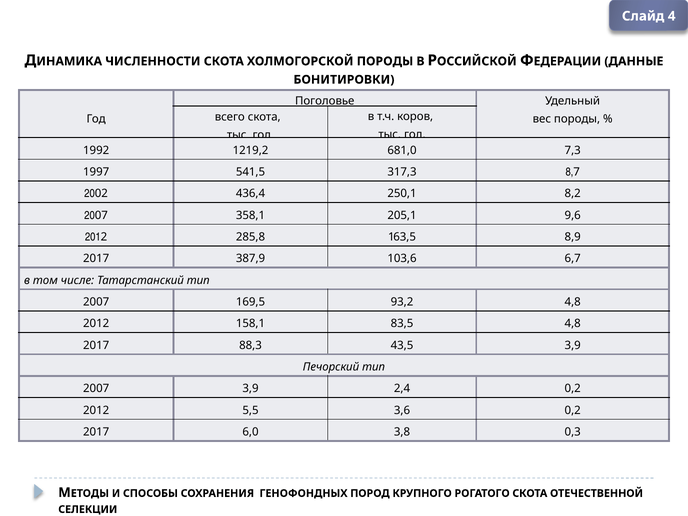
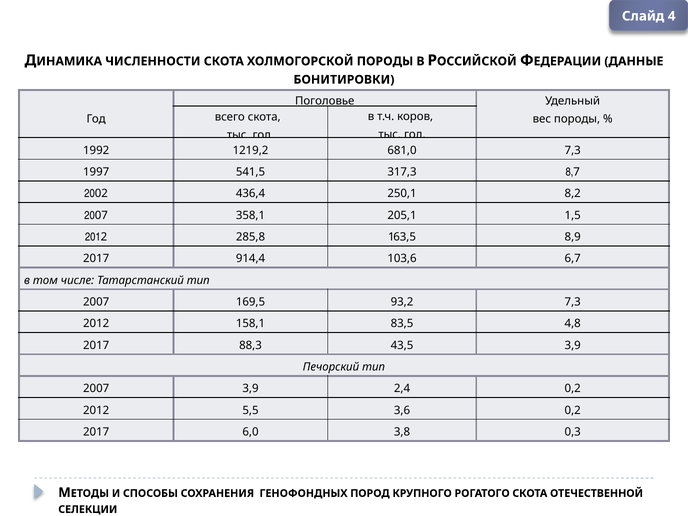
9,6: 9,6 -> 1,5
387,9: 387,9 -> 914,4
93,2 4,8: 4,8 -> 7,3
